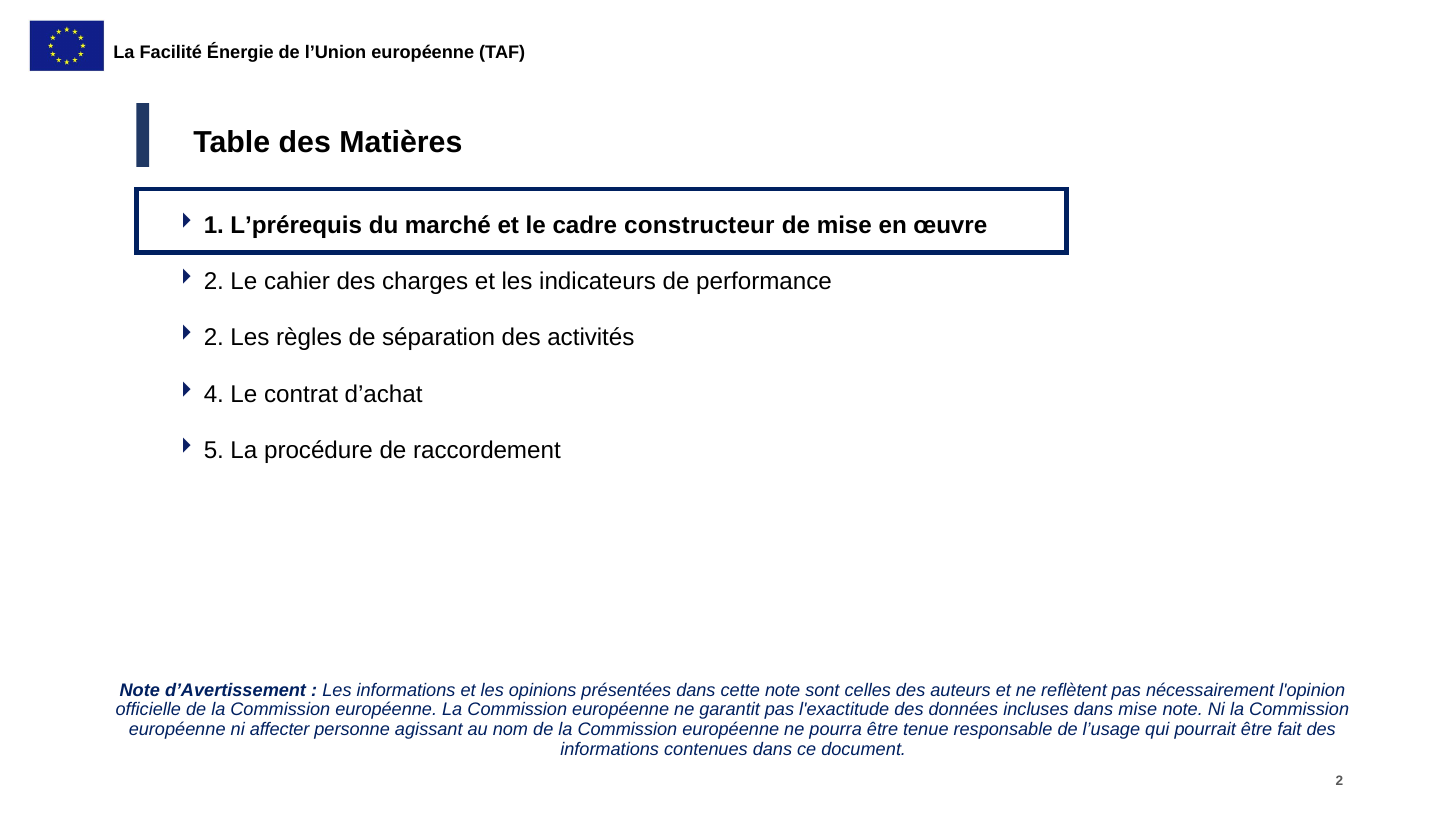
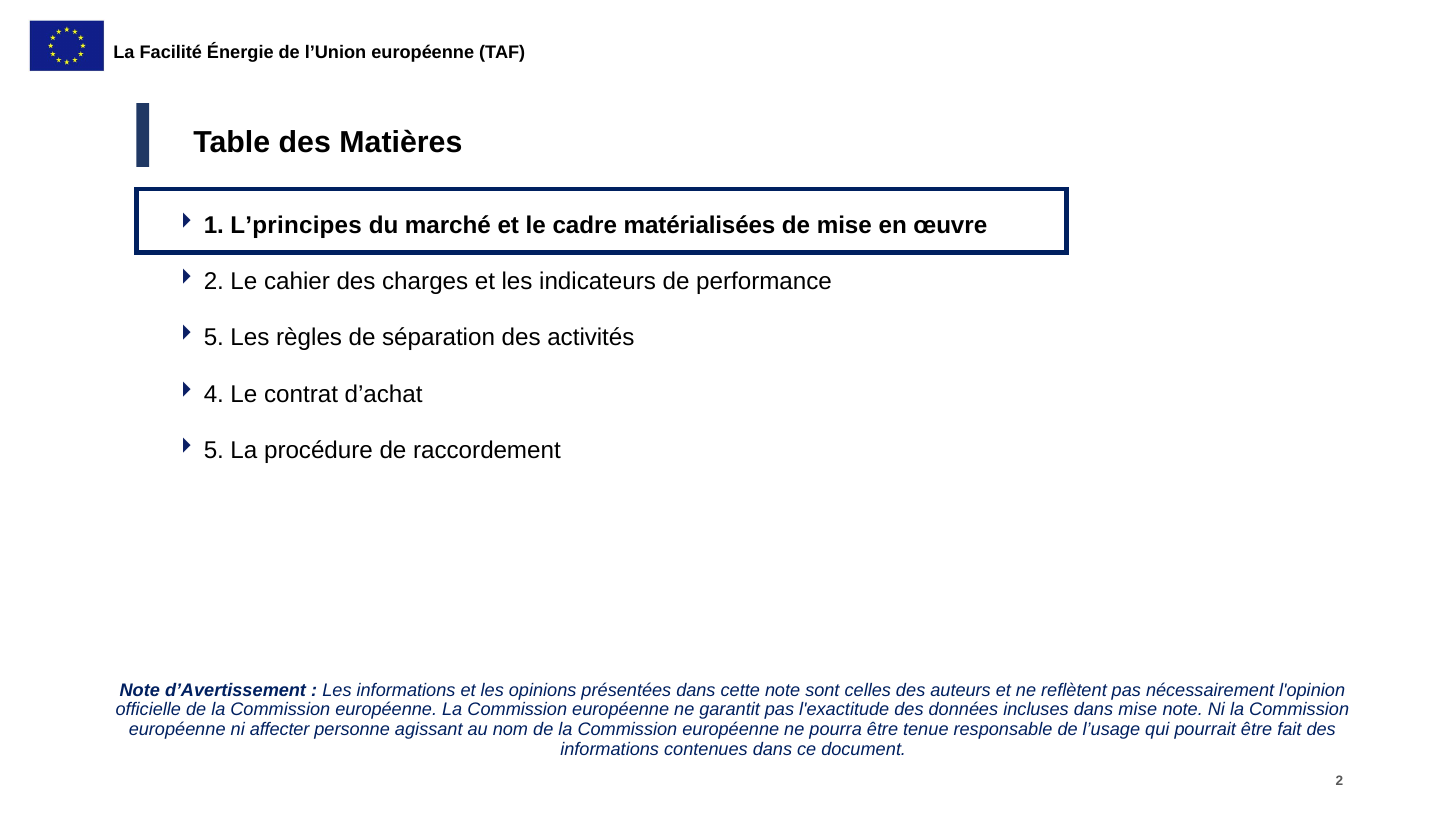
L’prérequis: L’prérequis -> L’principes
constructeur: constructeur -> matérialisées
2 at (214, 338): 2 -> 5
